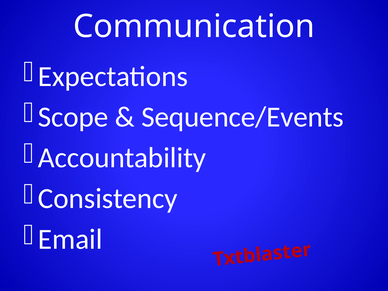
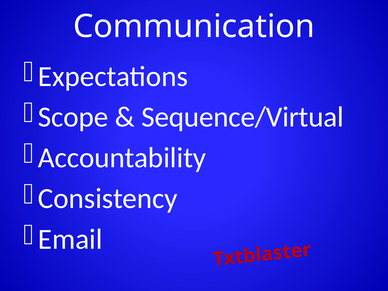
Sequence/Events: Sequence/Events -> Sequence/Virtual
